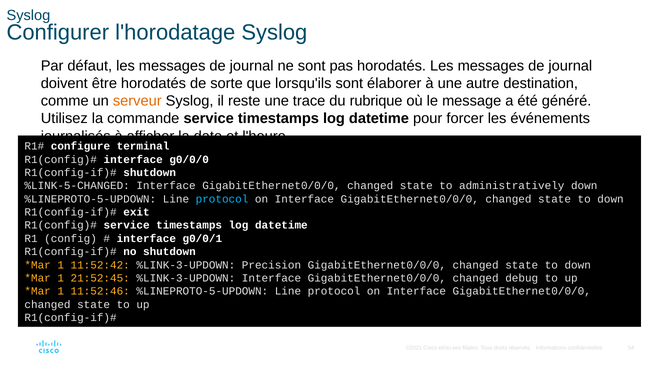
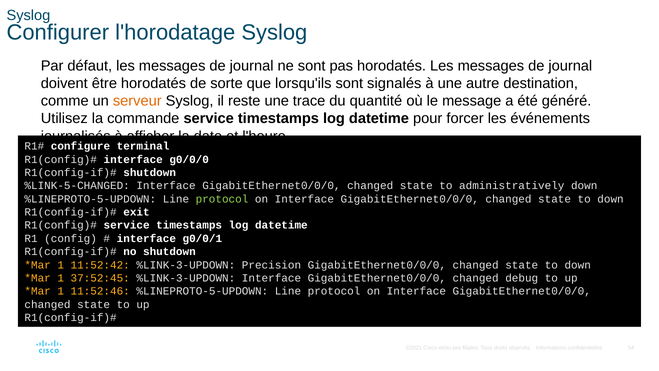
élaborer: élaborer -> signalés
rubrique: rubrique -> quantité
protocol at (222, 199) colour: light blue -> light green
21:52:45: 21:52:45 -> 37:52:45
